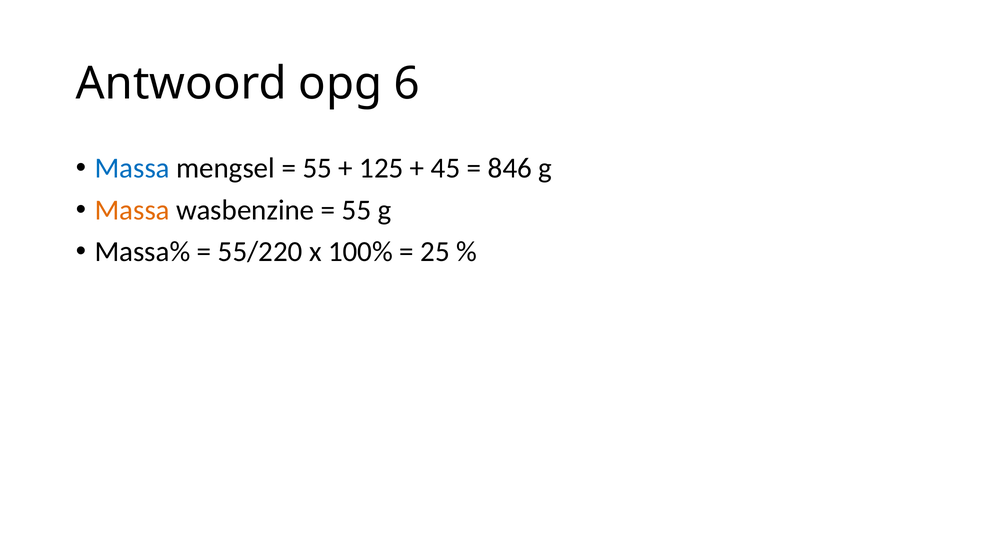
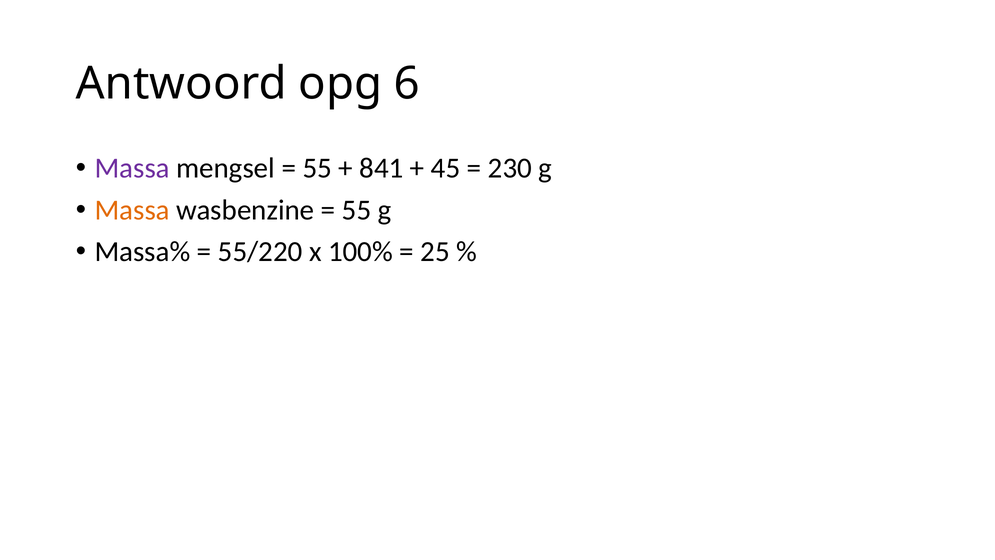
Massa at (132, 168) colour: blue -> purple
125: 125 -> 841
846: 846 -> 230
